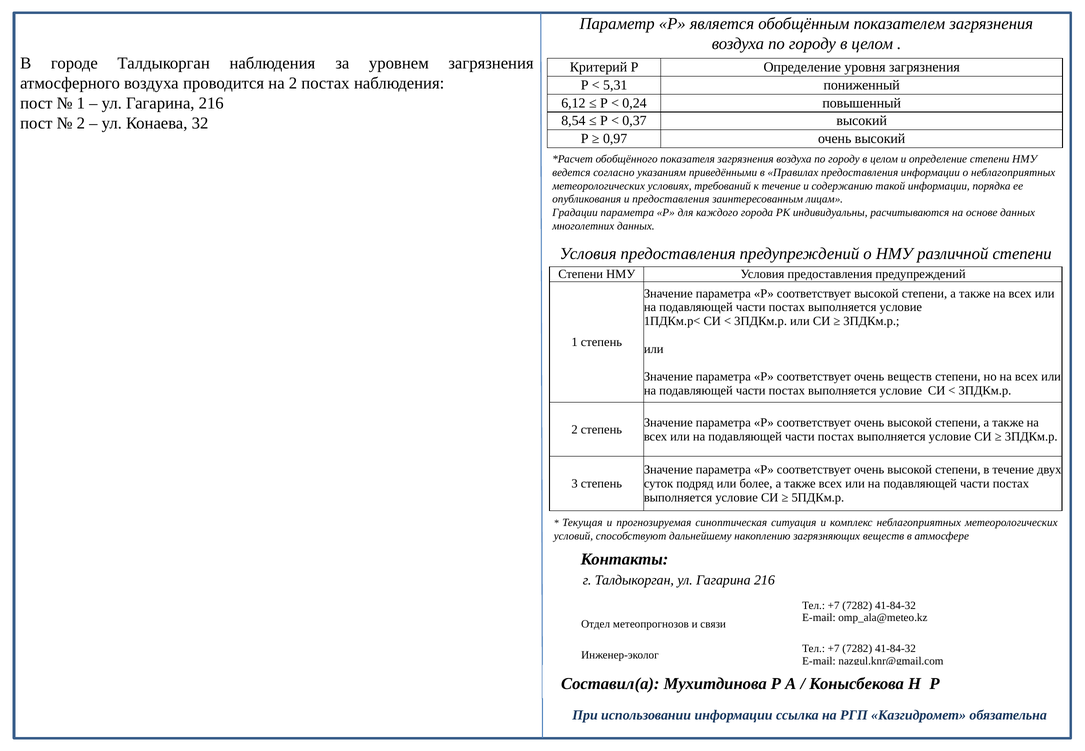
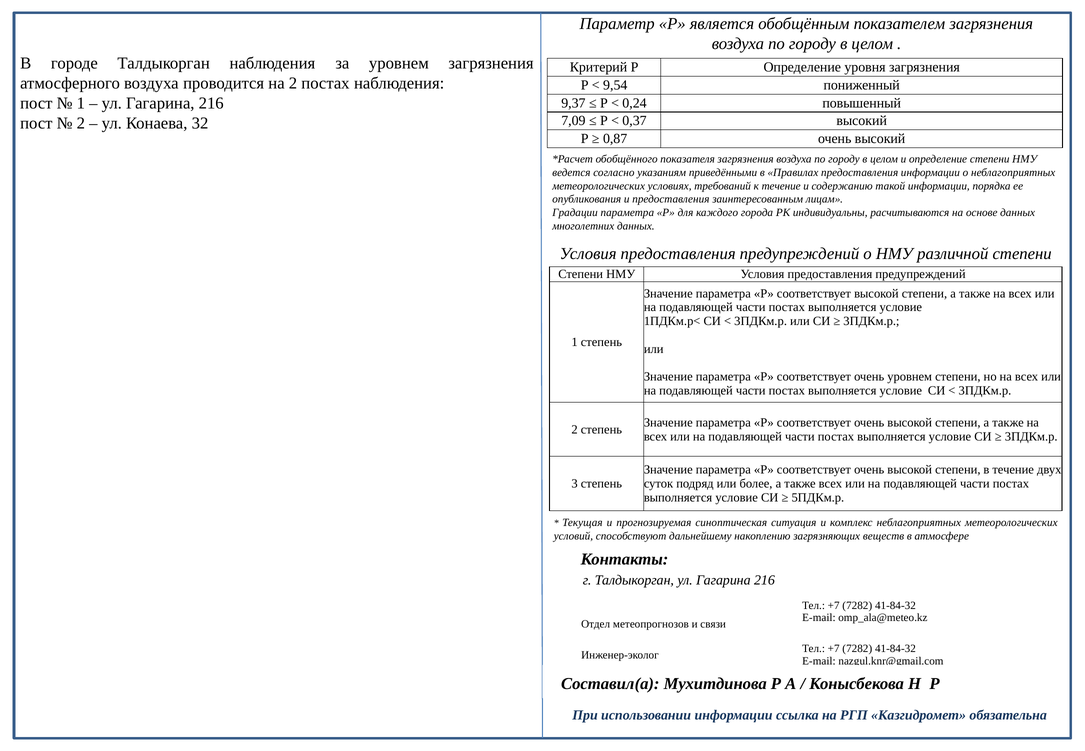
5,31: 5,31 -> 9,54
6,12: 6,12 -> 9,37
8,54: 8,54 -> 7,09
0,97: 0,97 -> 0,87
очень веществ: веществ -> уровнем
